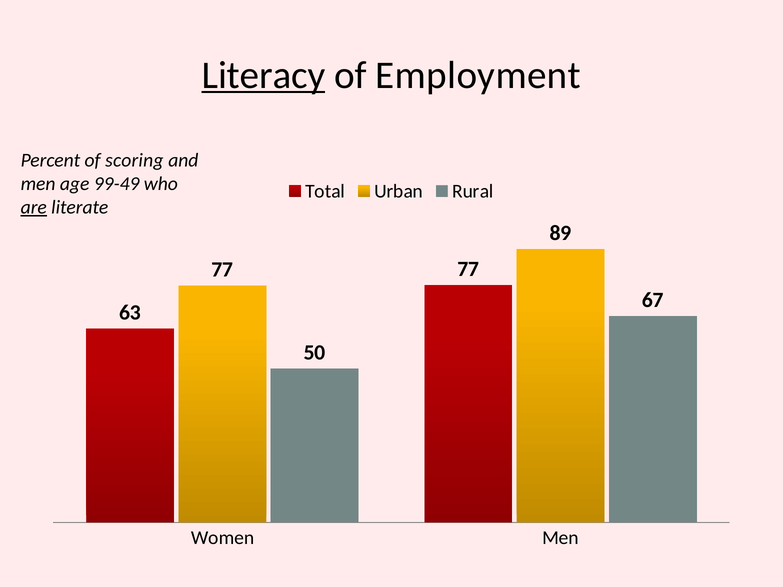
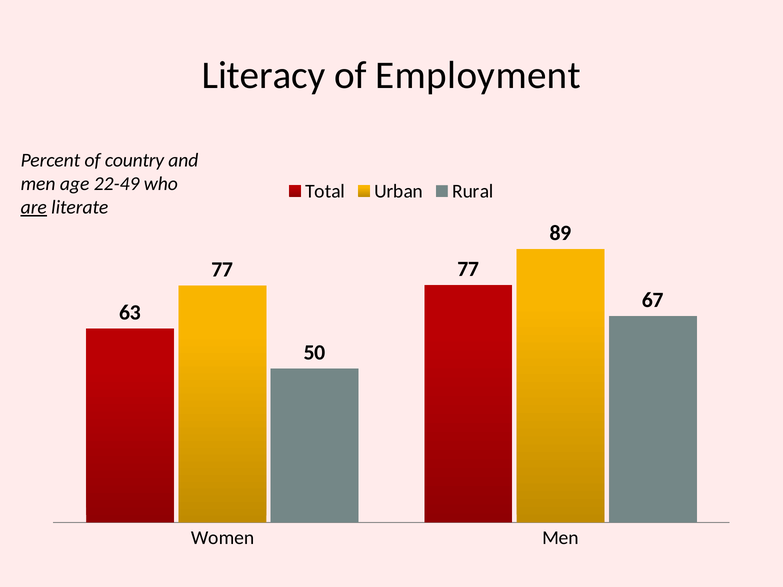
Literacy underline: present -> none
scoring: scoring -> country
99-49: 99-49 -> 22-49
